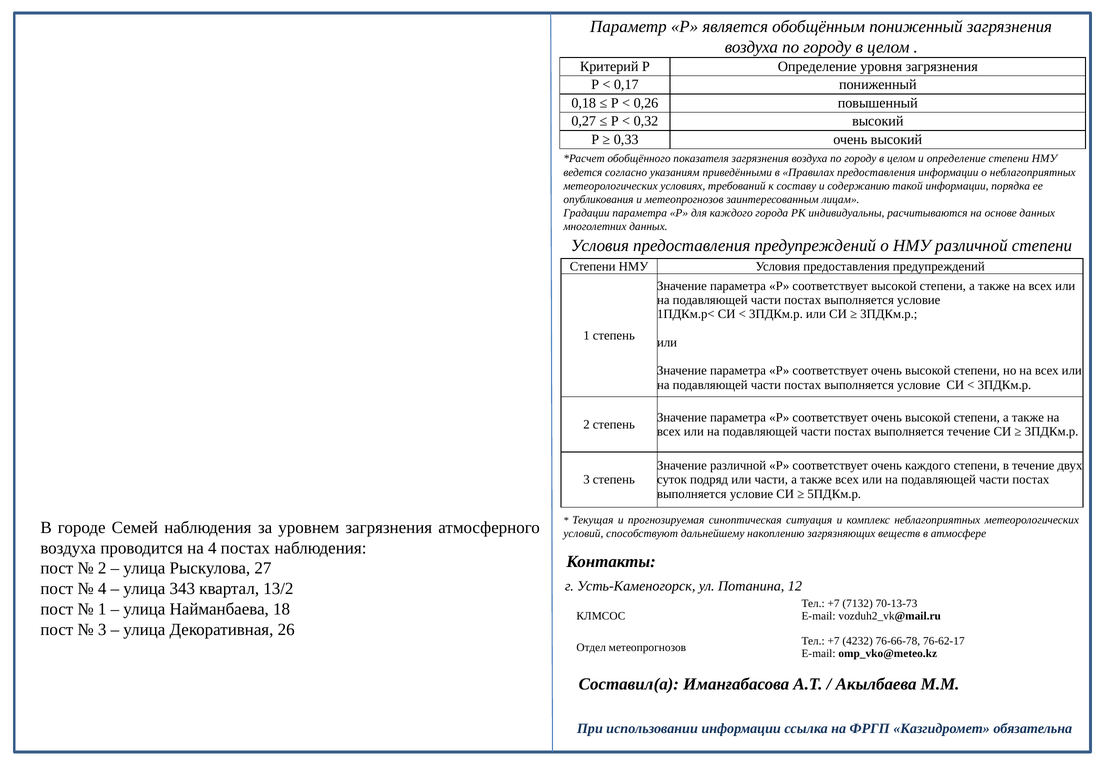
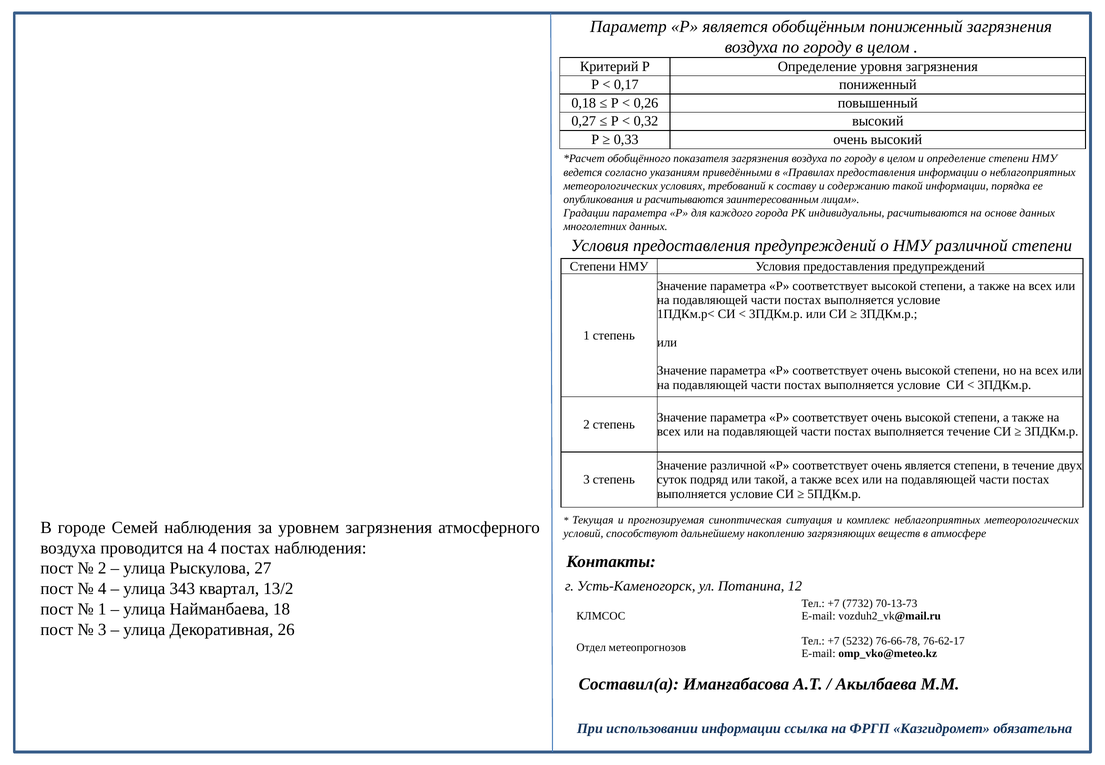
и метеопрогнозов: метеопрогнозов -> расчитываются
очень каждого: каждого -> является
или части: части -> такой
7132: 7132 -> 7732
4232: 4232 -> 5232
